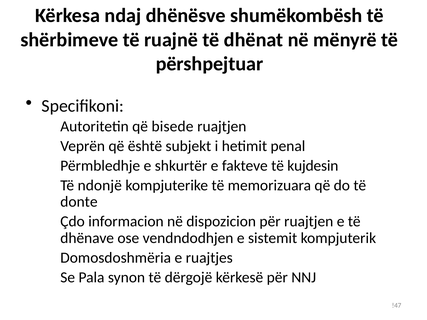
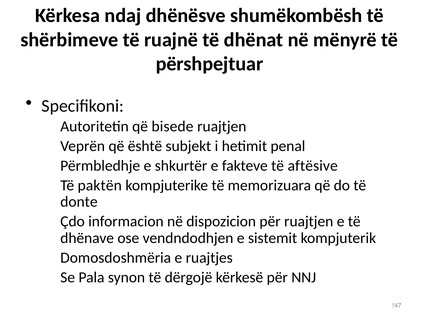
kujdesin: kujdesin -> aftësive
ndonjë: ndonjë -> paktën
